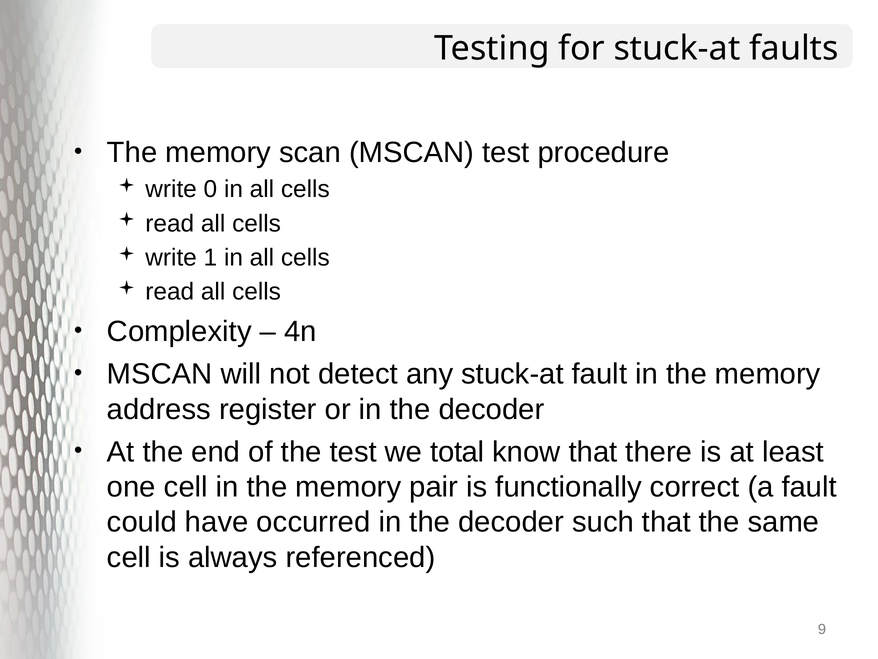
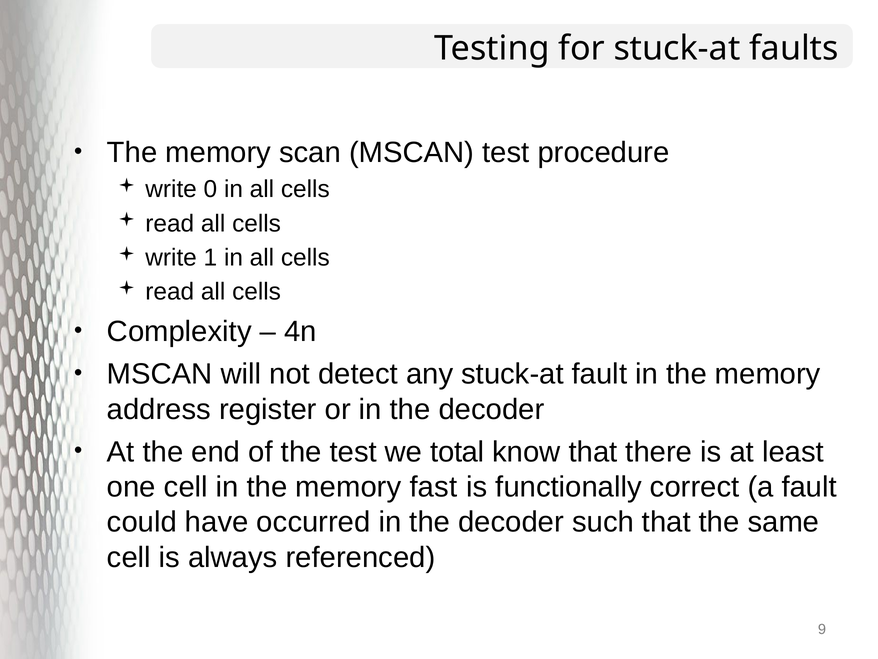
pair: pair -> fast
